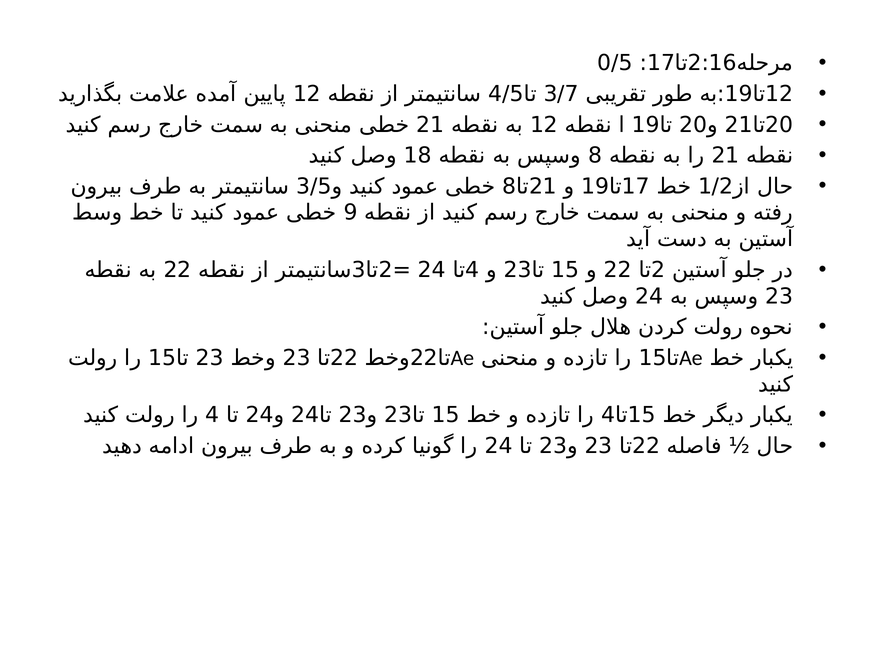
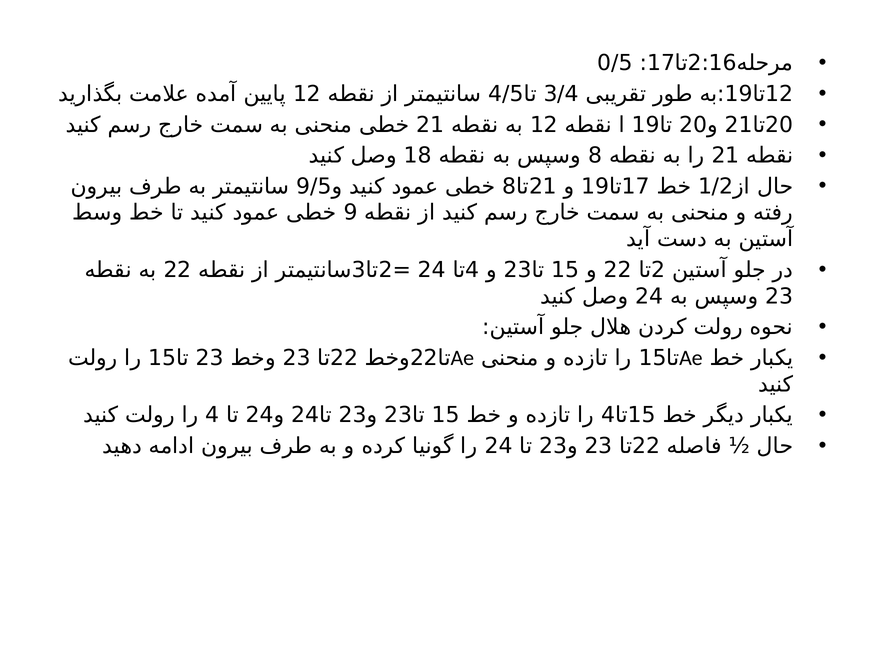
3/7: 3/7 -> 3/4
3/5: 3/5 -> 9/5
